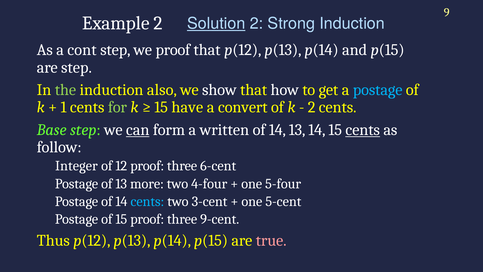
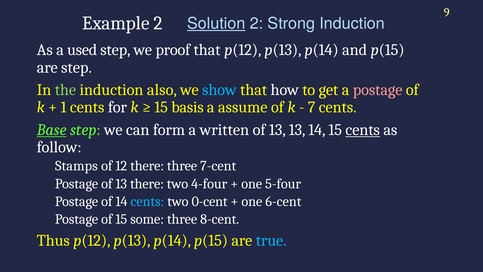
cont: cont -> used
show colour: white -> light blue
postage at (378, 90) colour: light blue -> pink
for colour: light green -> white
have: have -> basis
convert: convert -> assume
2 at (312, 107): 2 -> 7
Base underline: none -> present
can underline: present -> none
14 at (277, 130): 14 -> 13
Integer: Integer -> Stamps
12 proof: proof -> there
6-cent: 6-cent -> 7-cent
13 more: more -> there
3-cent: 3-cent -> 0-cent
5-cent: 5-cent -> 6-cent
15 proof: proof -> some
9-cent: 9-cent -> 8-cent
true colour: pink -> light blue
